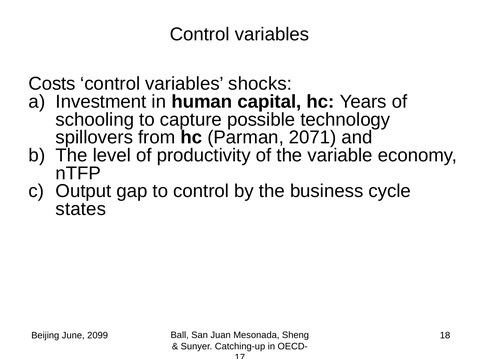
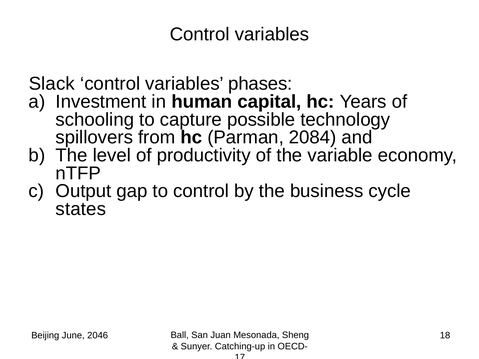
Costs: Costs -> Slack
shocks: shocks -> phases
2071: 2071 -> 2084
2099: 2099 -> 2046
